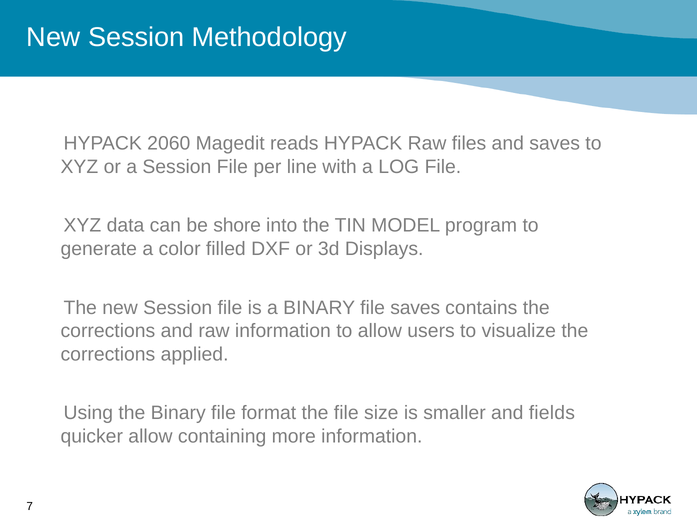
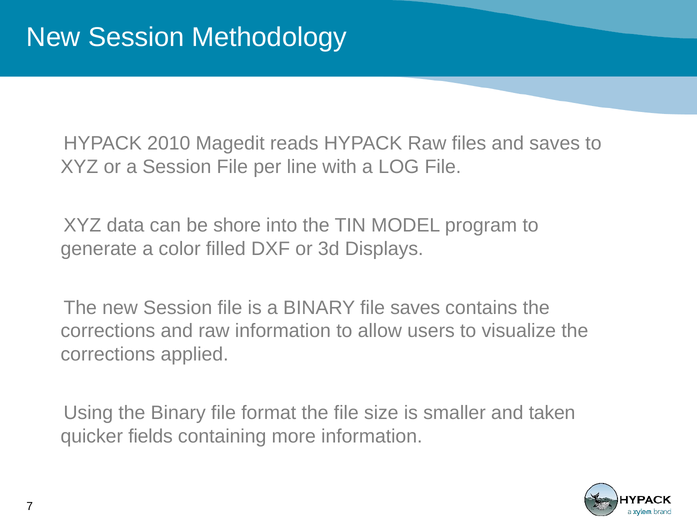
2060: 2060 -> 2010
fields: fields -> taken
quicker allow: allow -> fields
